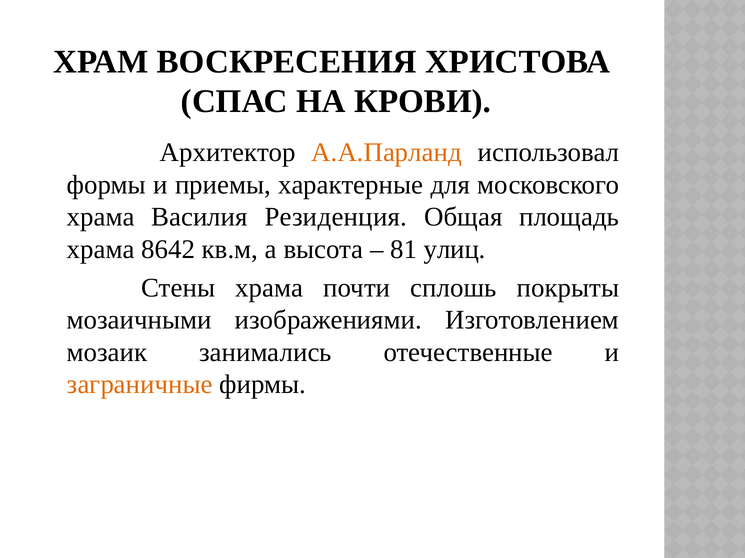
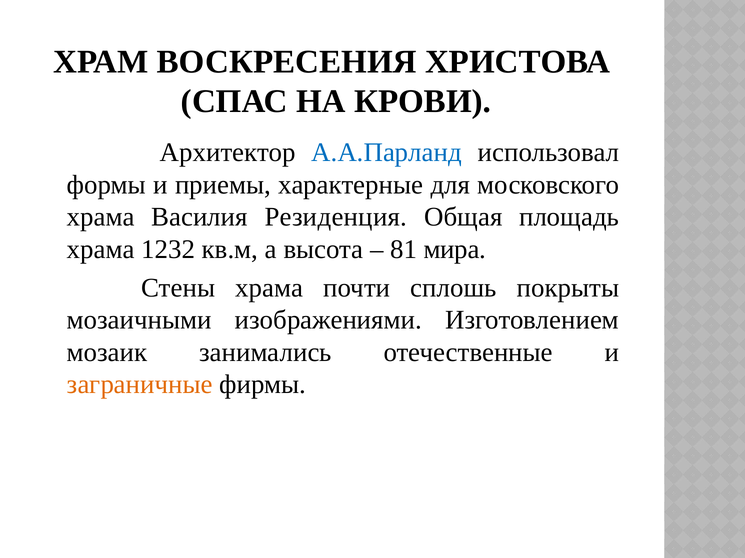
А.А.Парланд colour: orange -> blue
8642: 8642 -> 1232
улиц: улиц -> мира
